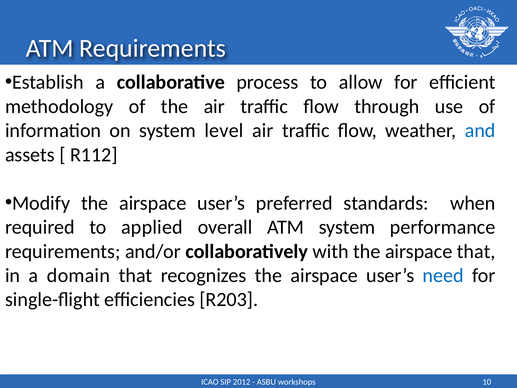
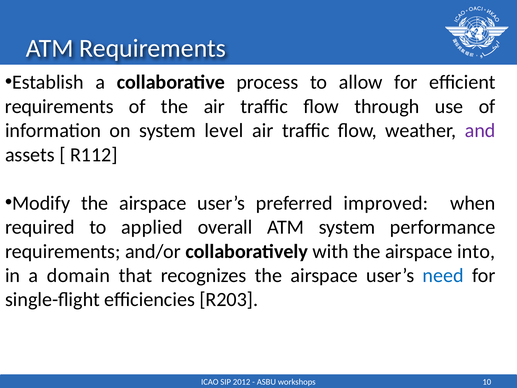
methodology at (59, 106): methodology -> requirements
and colour: blue -> purple
standards: standards -> improved
airspace that: that -> into
